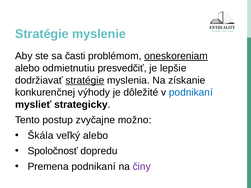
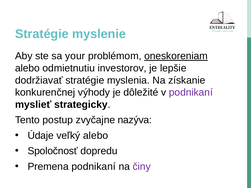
časti: časti -> your
presvedčiť: presvedčiť -> investorov
stratégie at (85, 80) underline: present -> none
podnikaní at (191, 93) colour: blue -> purple
možno: možno -> nazýva
Škála: Škála -> Údaje
